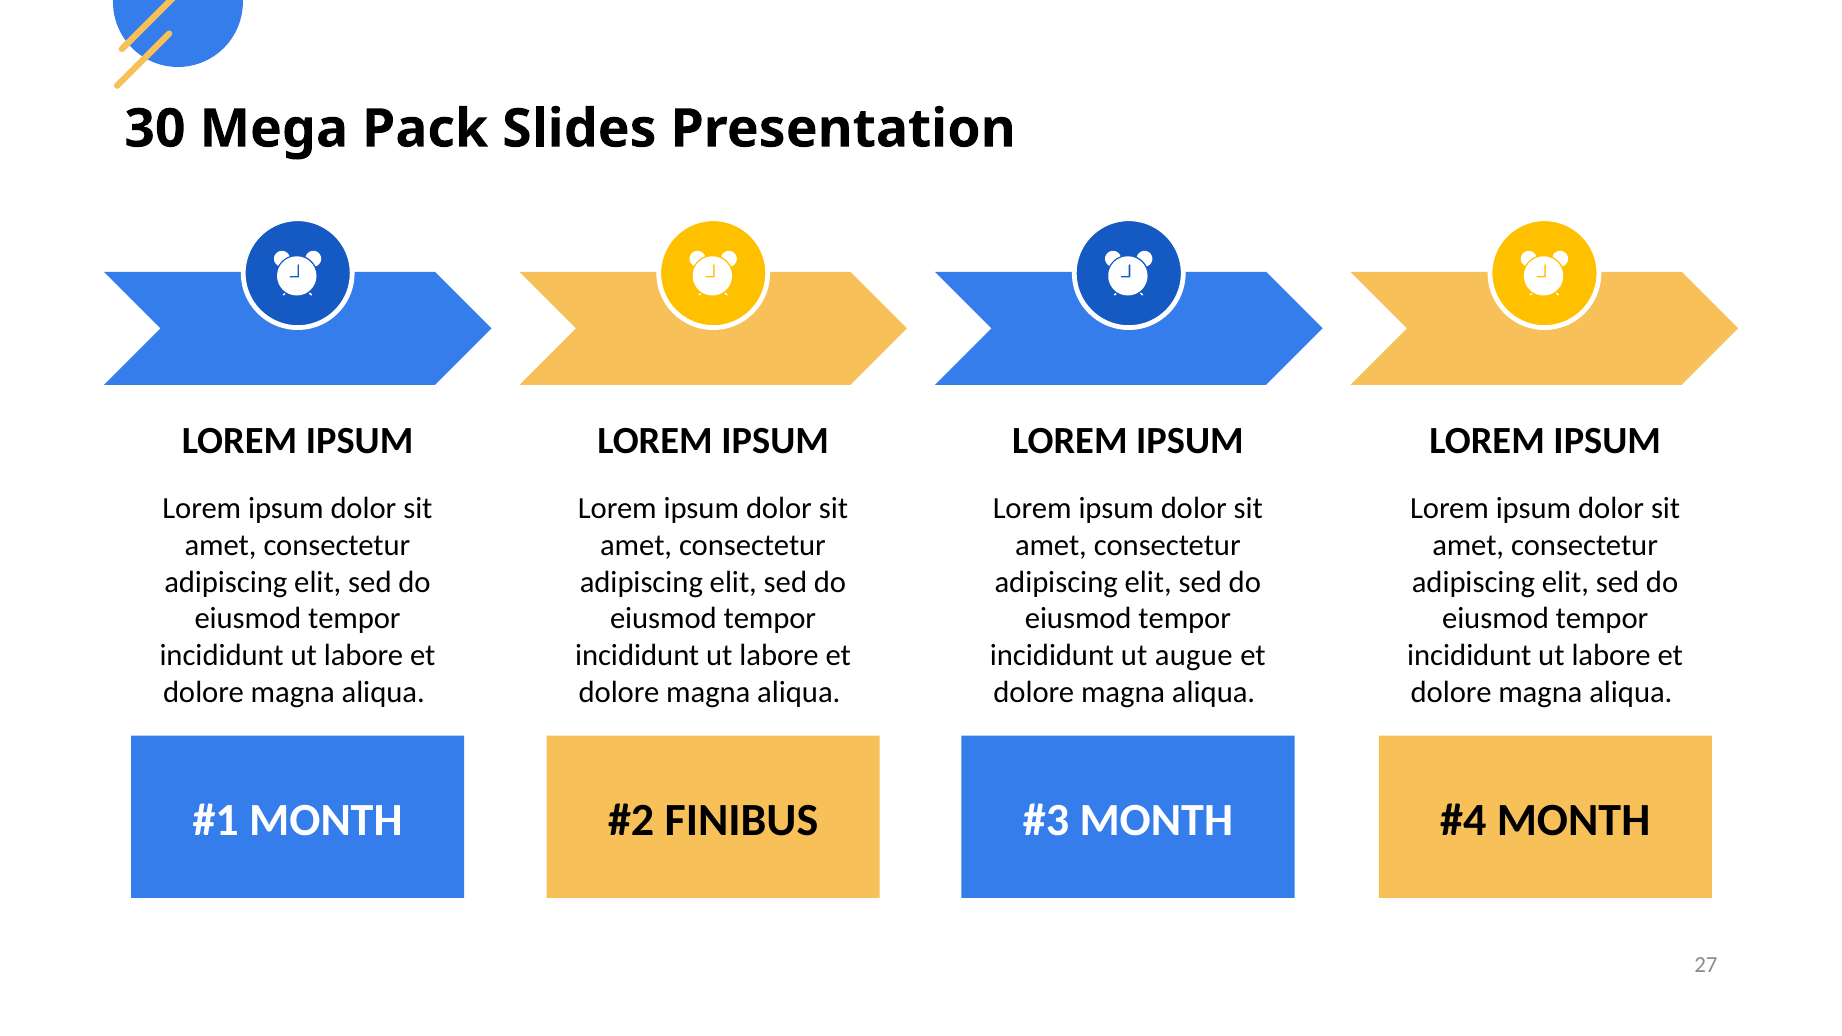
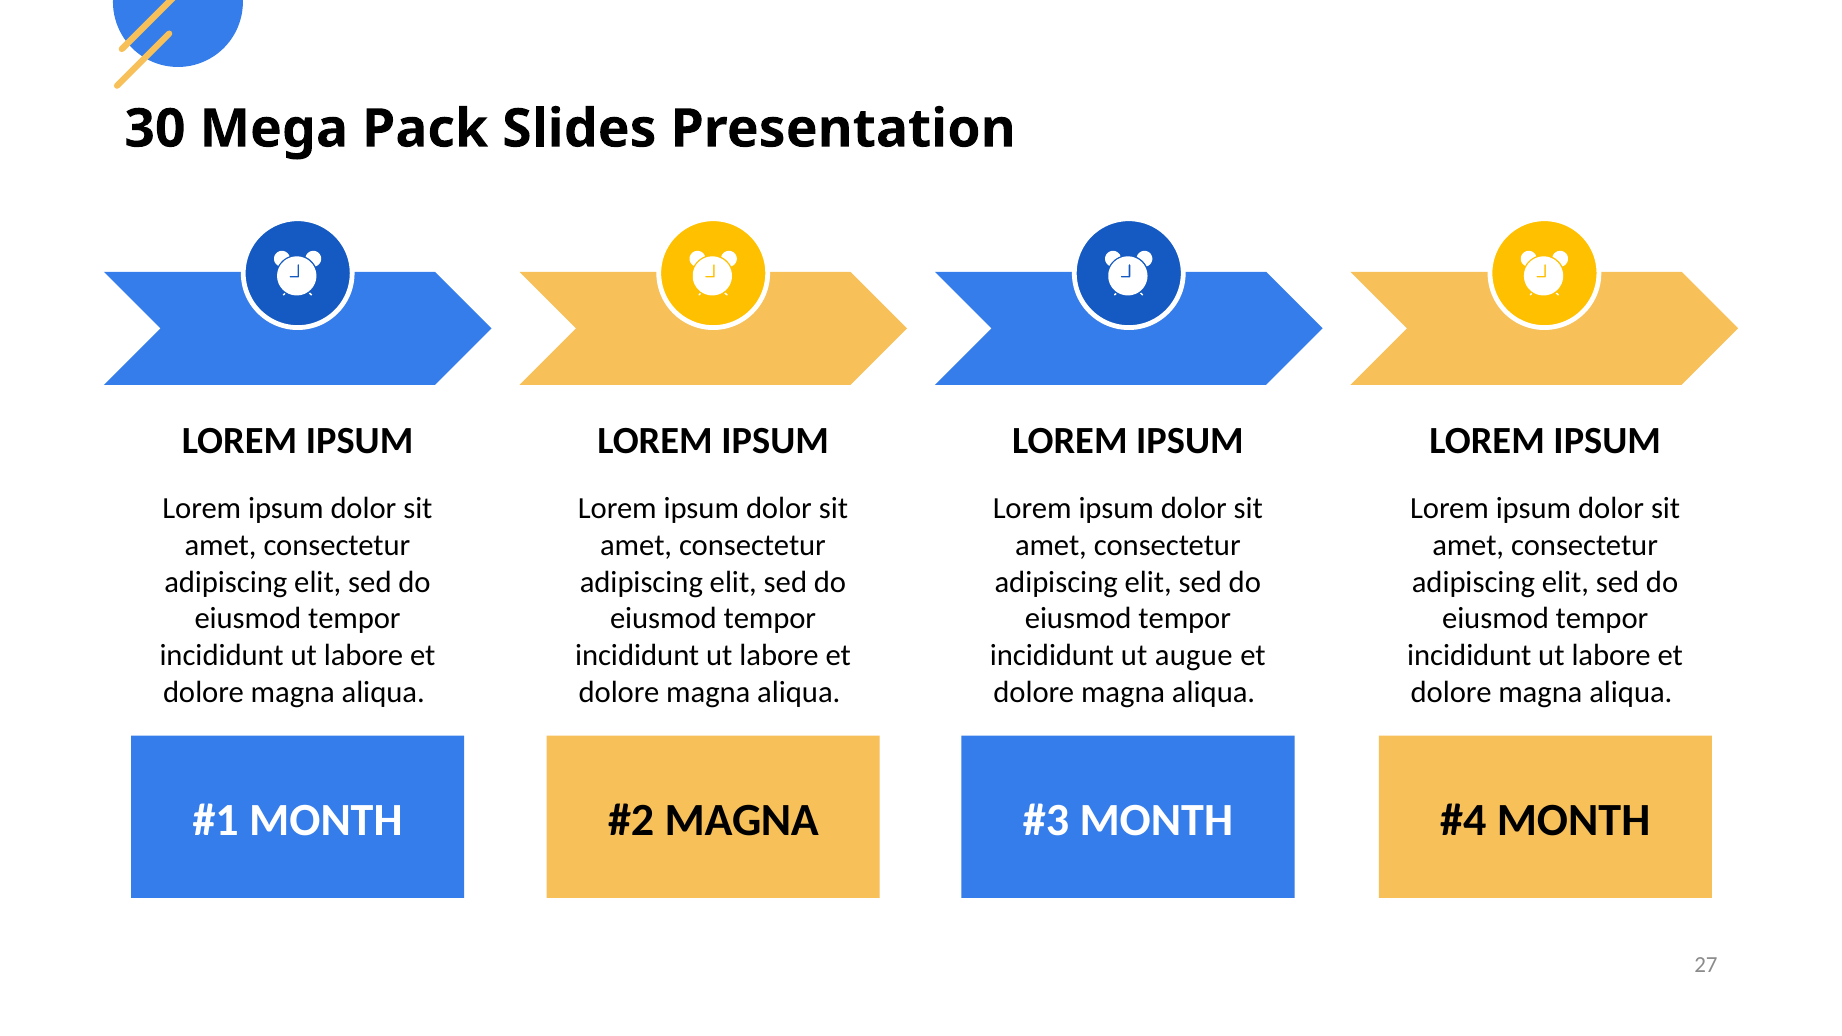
FINIBUS at (742, 820): FINIBUS -> MAGNA
